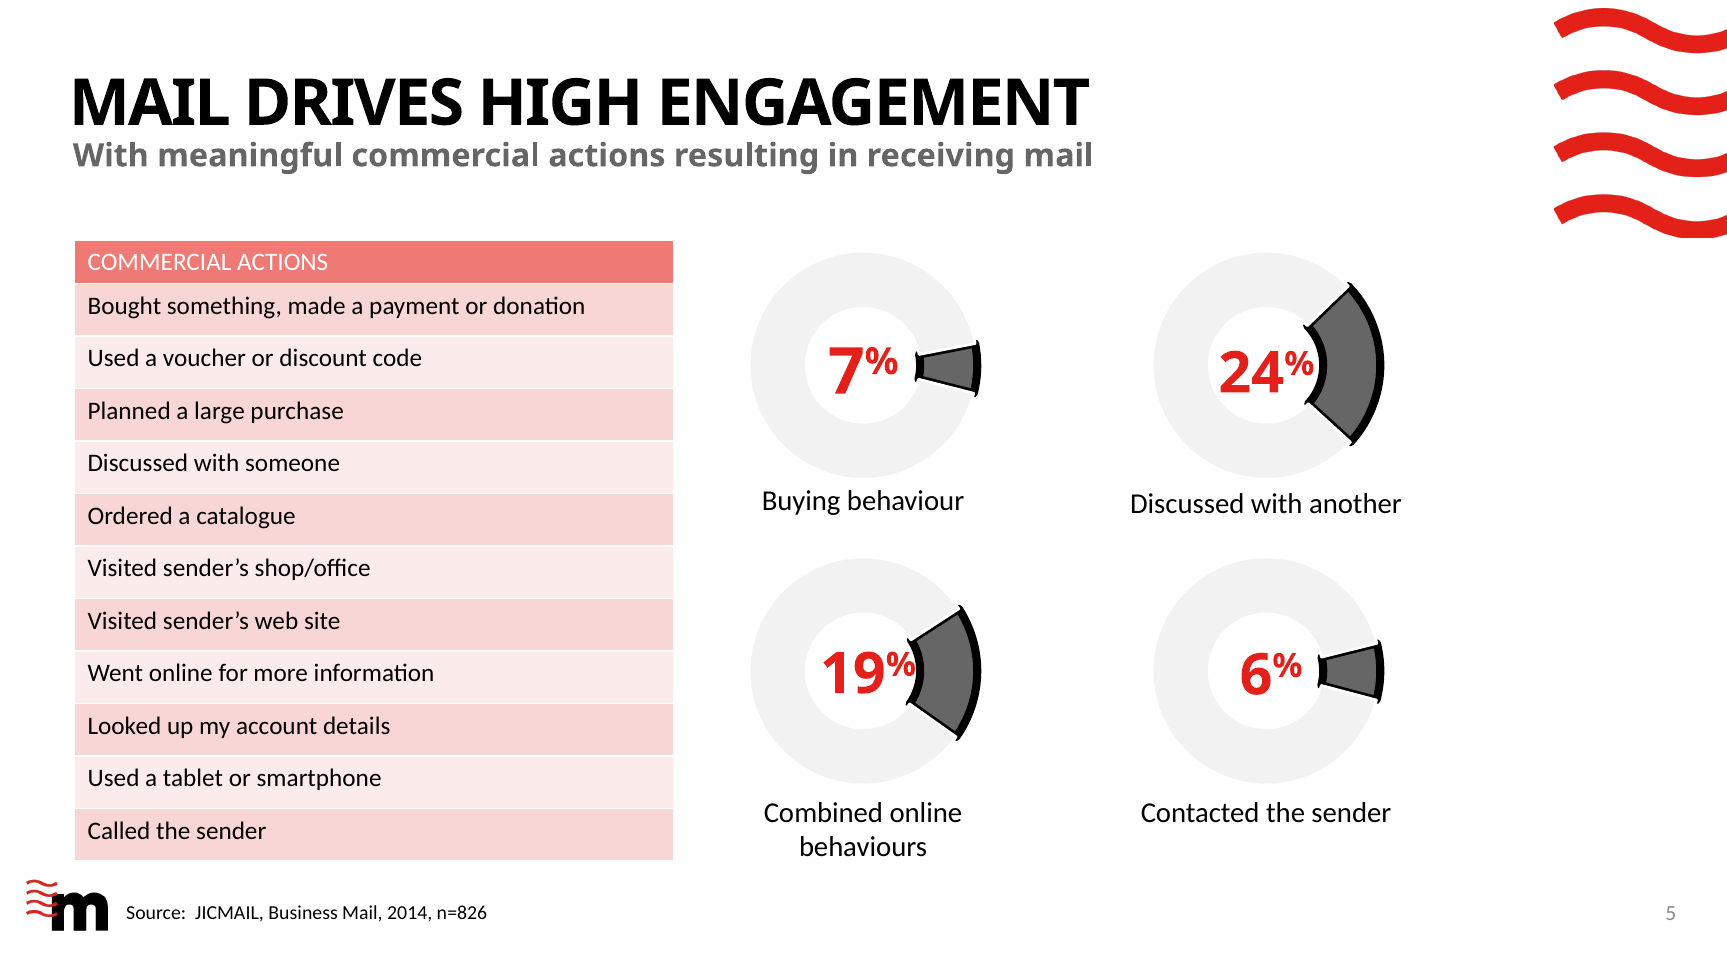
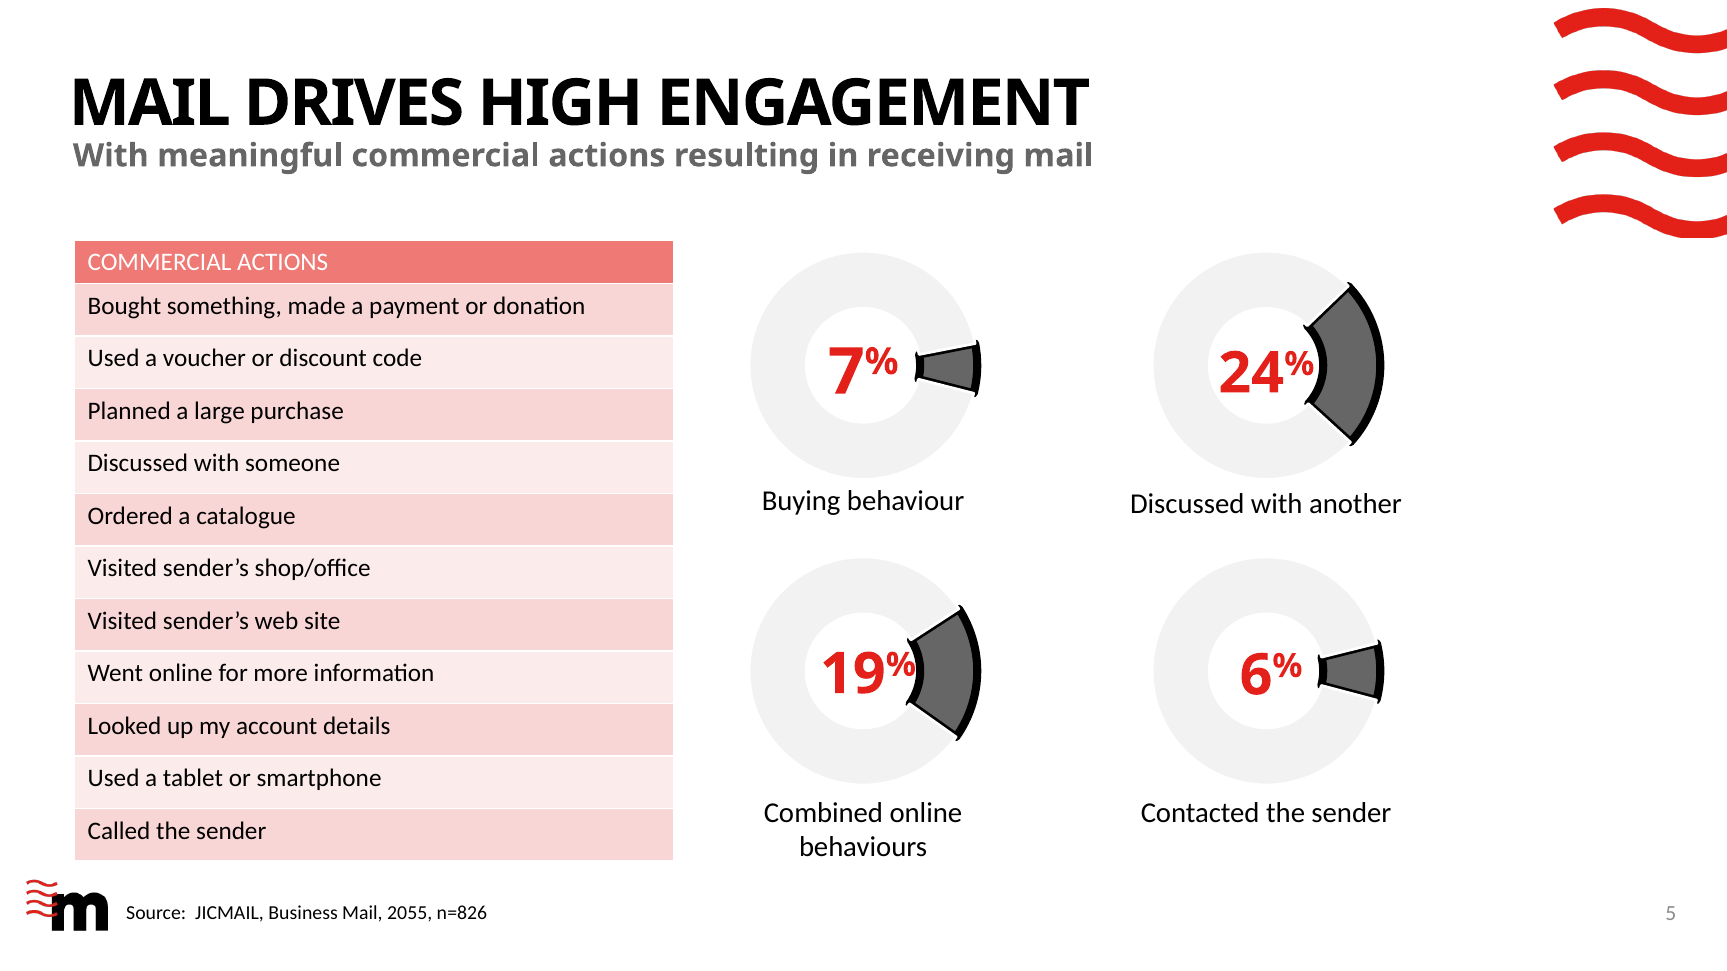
2014: 2014 -> 2055
